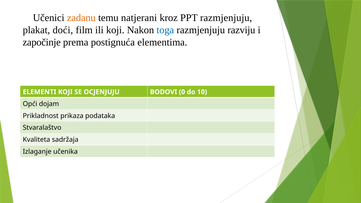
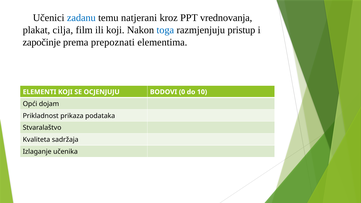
zadanu colour: orange -> blue
PPT razmjenjuju: razmjenjuju -> vrednovanja
doći: doći -> cilja
razviju: razviju -> pristup
postignuća: postignuća -> prepoznati
